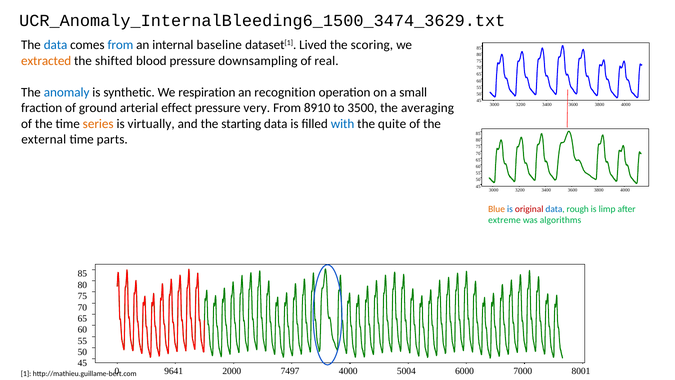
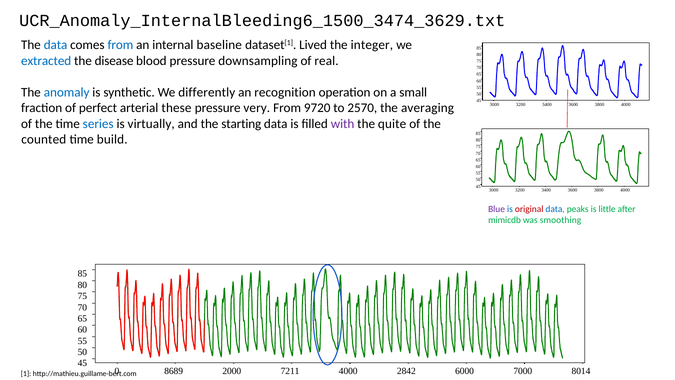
scoring: scoring -> integer
extracted colour: orange -> blue
shifted: shifted -> disease
respiration: respiration -> differently
ground: ground -> perfect
effect: effect -> these
8910: 8910 -> 9720
3500: 3500 -> 2570
series colour: orange -> blue
with colour: blue -> purple
external: external -> counted
parts: parts -> build
Blue colour: orange -> purple
rough: rough -> peaks
limp: limp -> little
extreme: extreme -> mimicdb
algorithms: algorithms -> smoothing
9641: 9641 -> 8689
7497: 7497 -> 7211
5004: 5004 -> 2842
8001: 8001 -> 8014
